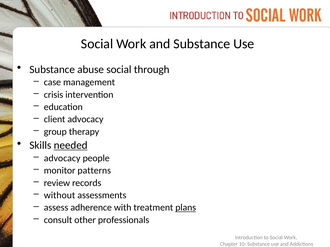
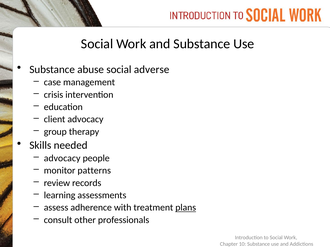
through: through -> adverse
needed underline: present -> none
without: without -> learning
